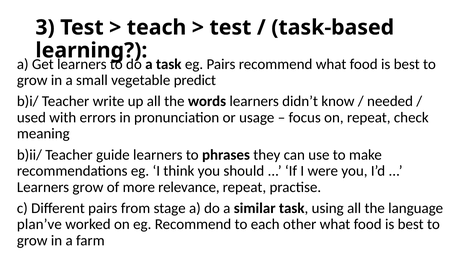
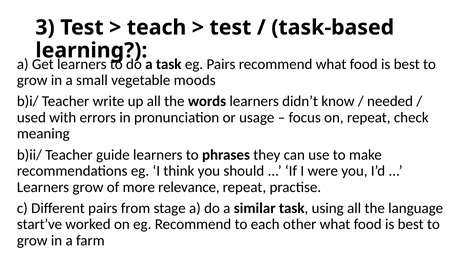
predict: predict -> moods
plan’ve: plan’ve -> start’ve
